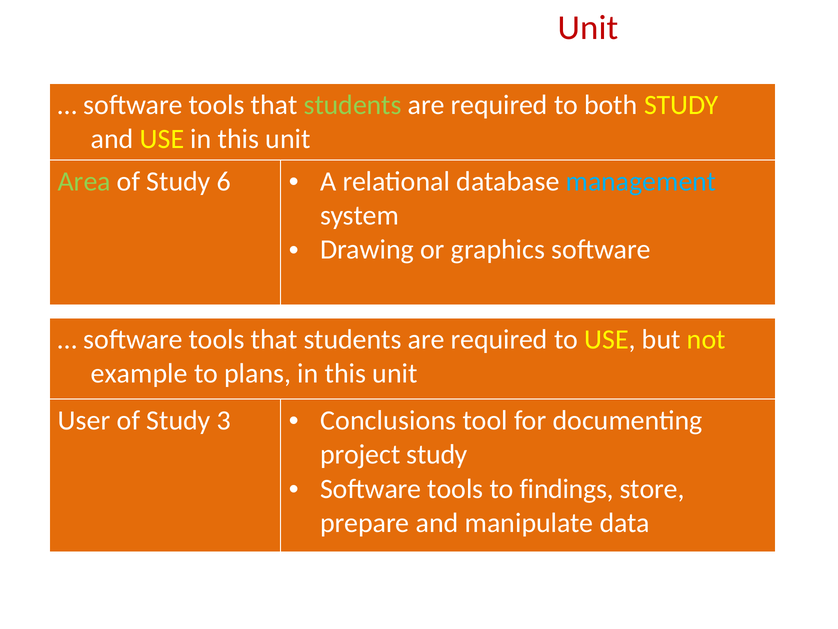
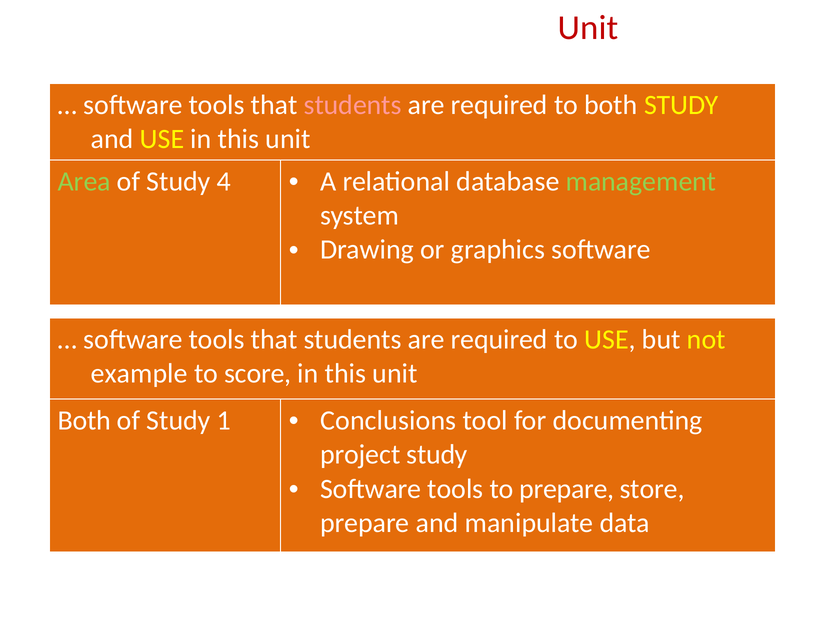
students at (353, 105) colour: light green -> pink
6: 6 -> 4
management colour: light blue -> light green
plans: plans -> score
User at (84, 420): User -> Both
Study 3: 3 -> 1
to findings: findings -> prepare
